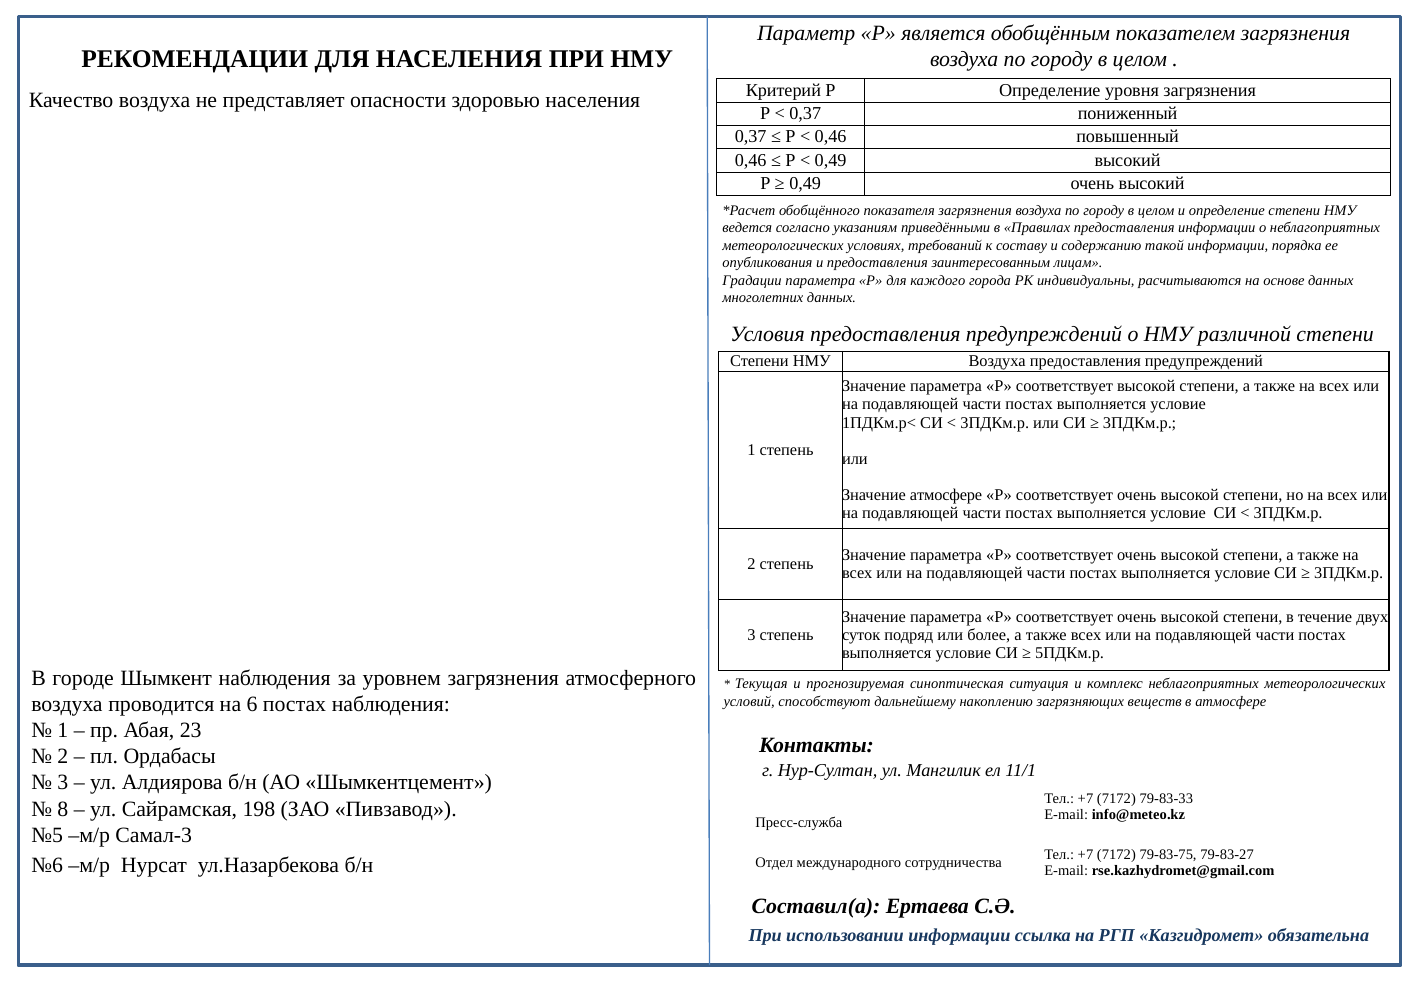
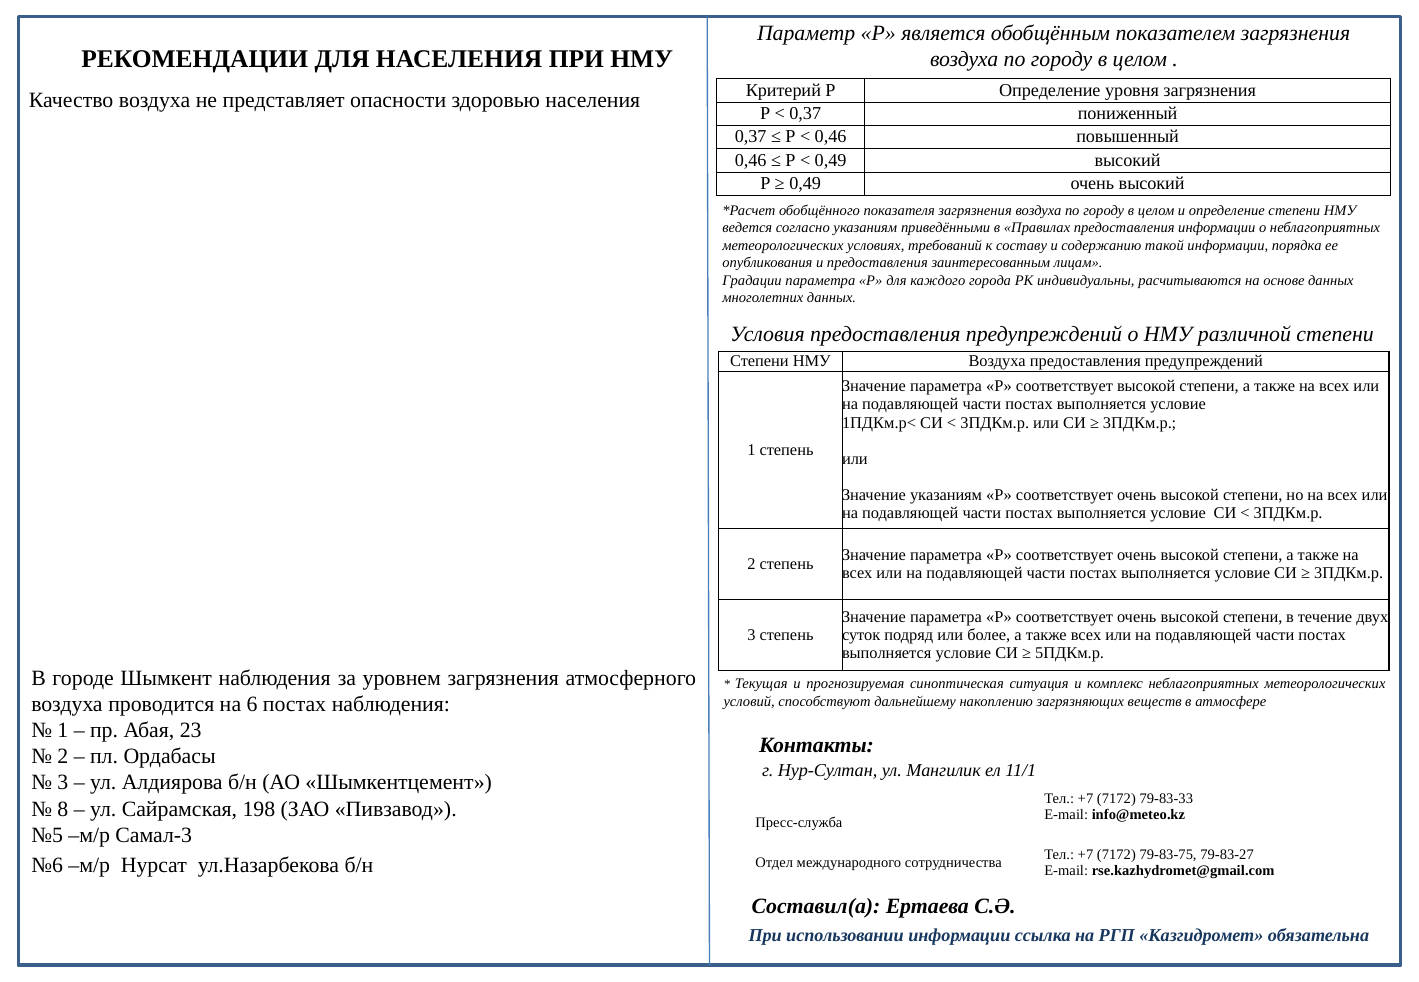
Значение атмосфере: атмосфере -> указаниям
